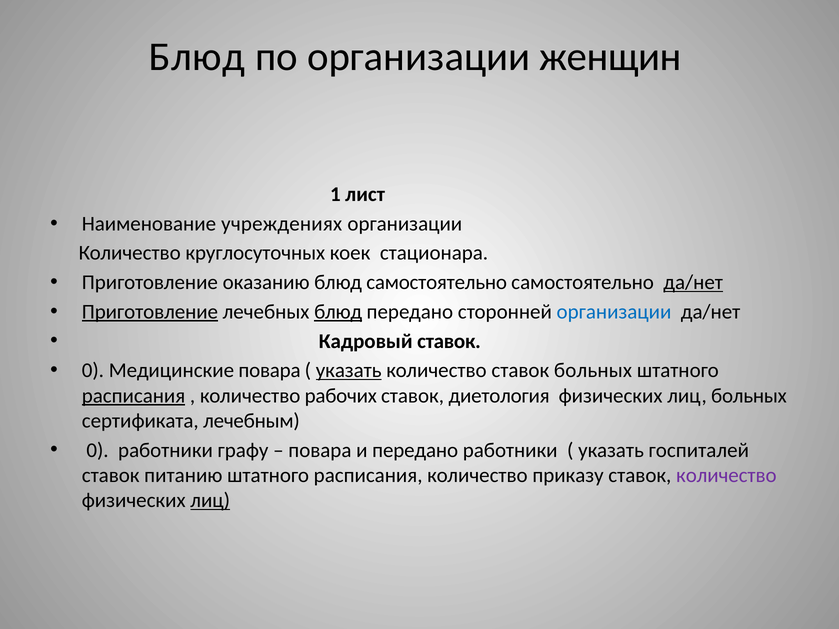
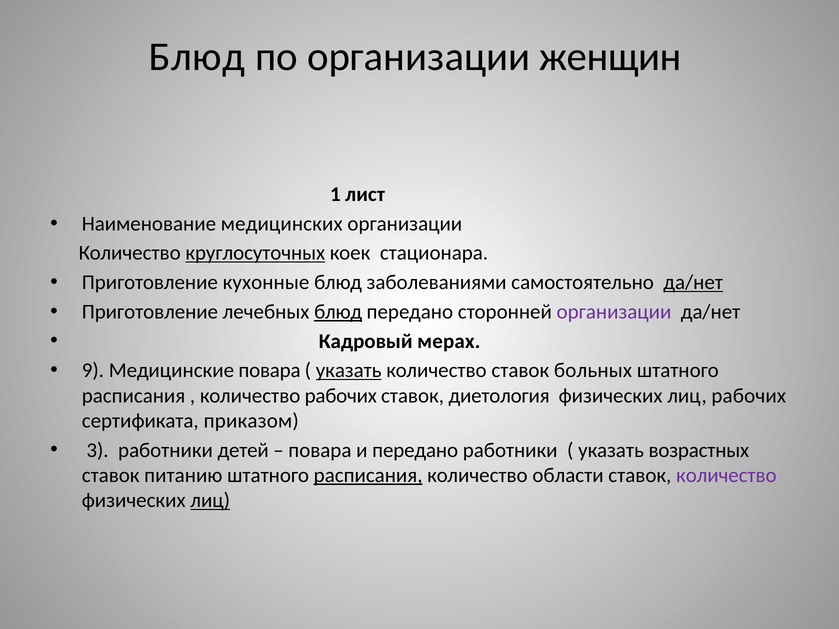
учреждениях: учреждениях -> медицинских
круглосуточных underline: none -> present
оказанию: оказанию -> кухонные
блюд самостоятельно: самостоятельно -> заболеваниями
Приготовление at (150, 312) underline: present -> none
организации at (614, 312) colour: blue -> purple
Кадровый ставок: ставок -> мерах
0 at (93, 371): 0 -> 9
расписания at (134, 396) underline: present -> none
лиц больных: больных -> рабочих
лечебным: лечебным -> приказом
0 at (98, 450): 0 -> 3
графу: графу -> детей
госпиталей: госпиталей -> возрастных
расписания at (368, 476) underline: none -> present
приказу: приказу -> области
